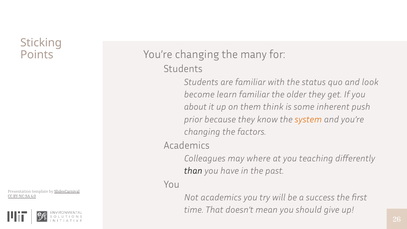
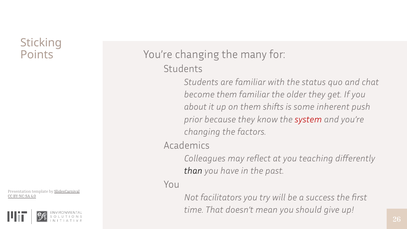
look: look -> chat
become learn: learn -> them
think: think -> shifts
system colour: orange -> red
where: where -> reflect
Not academics: academics -> facilitators
